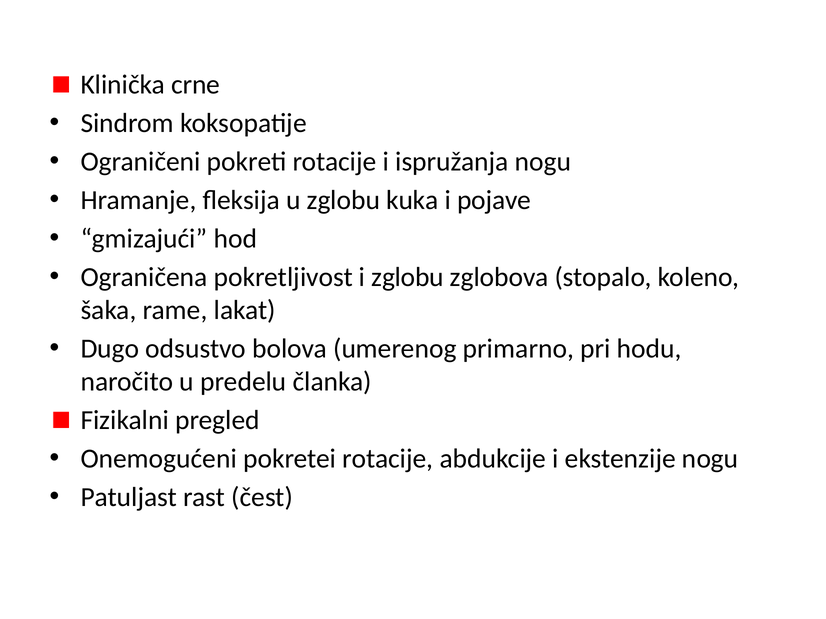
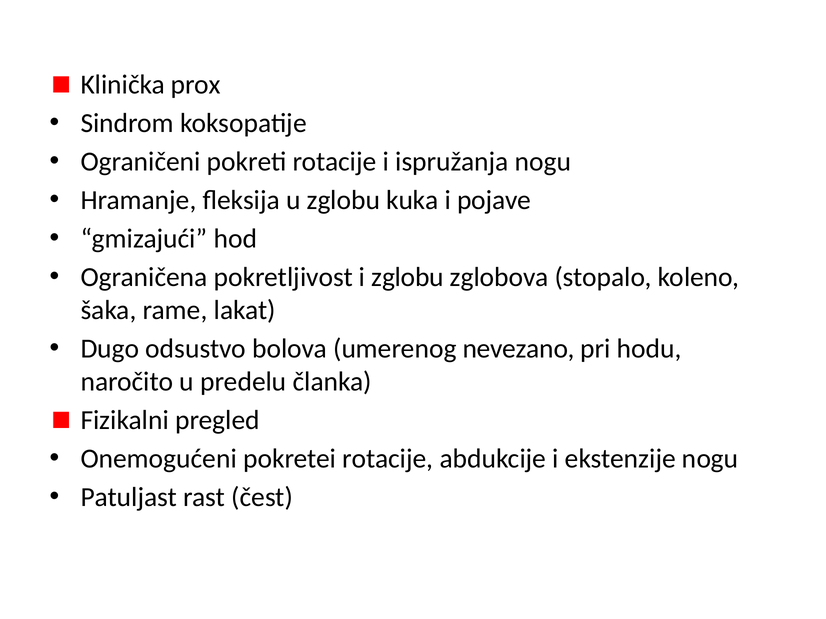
crne: crne -> prox
primarno: primarno -> nevezano
